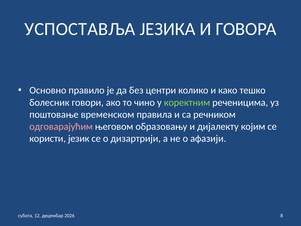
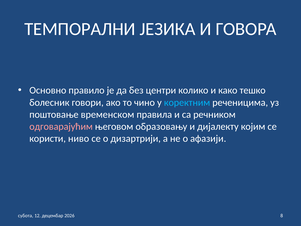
УСПОСТАВЉА: УСПОСТАВЉА -> ТЕМПОРАЛНИ
коректним colour: light green -> light blue
језик: језик -> ниво
